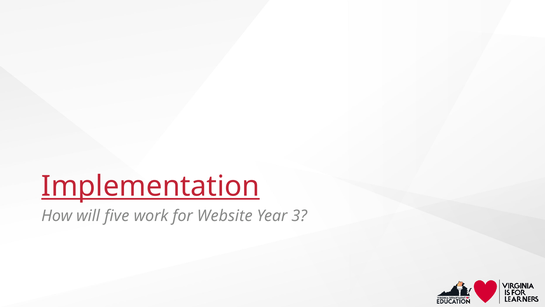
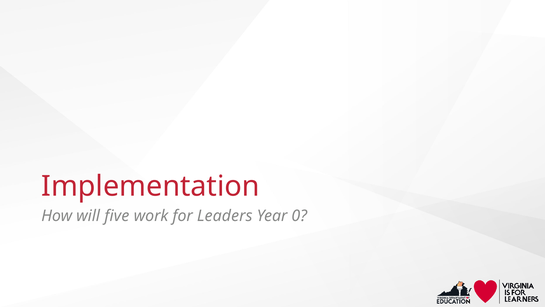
Implementation underline: present -> none
Website: Website -> Leaders
3: 3 -> 0
